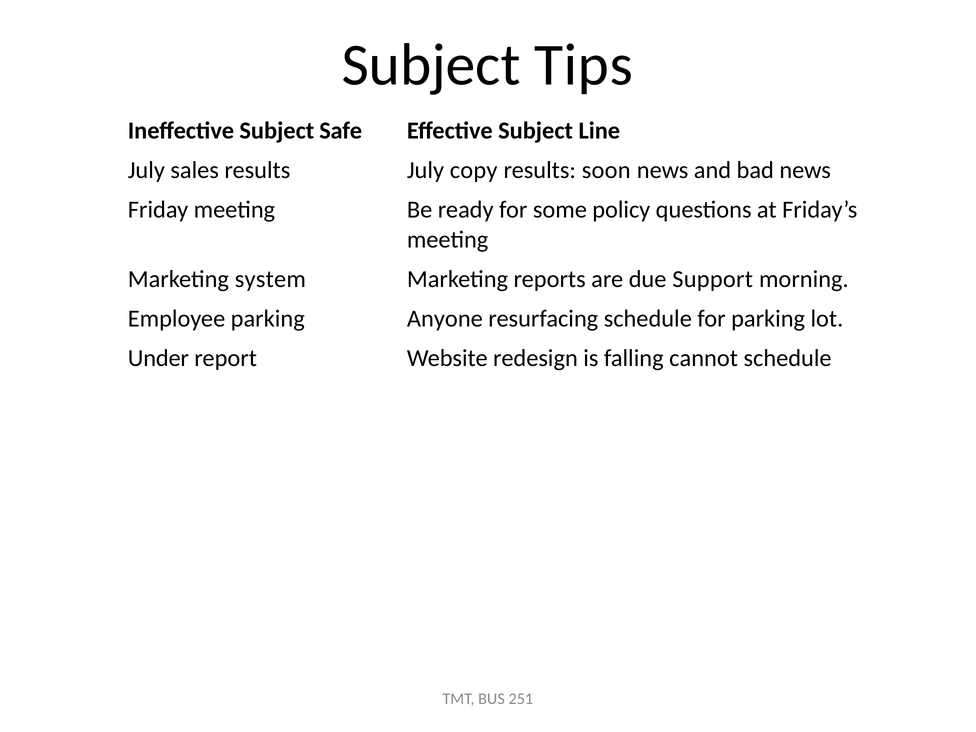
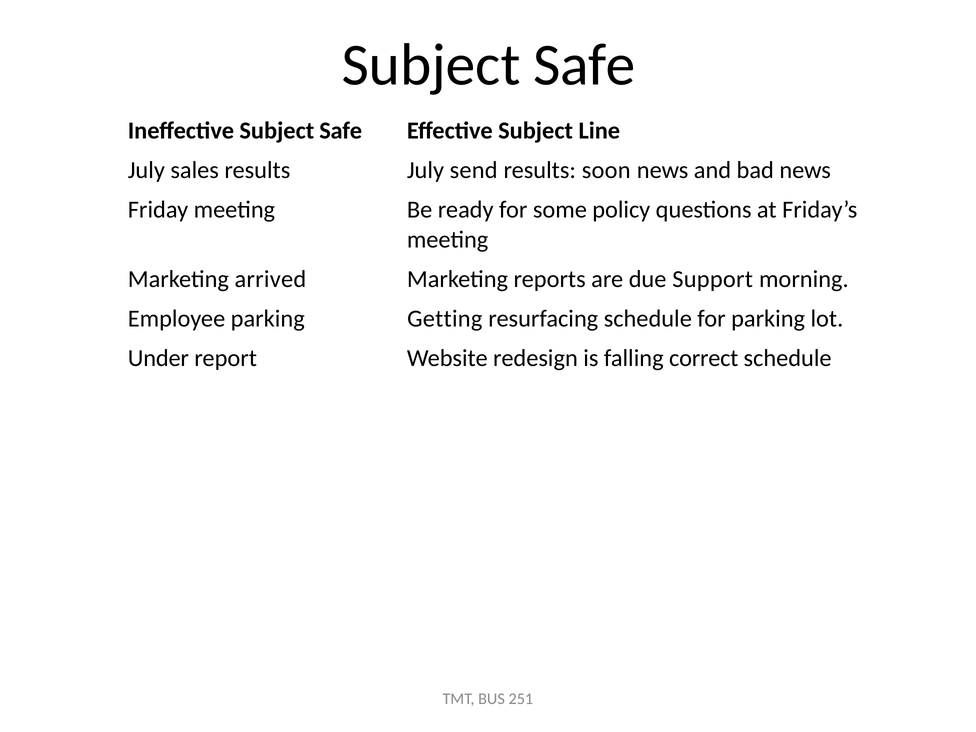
Tips at (584, 65): Tips -> Safe
copy: copy -> send
system: system -> arrived
Anyone: Anyone -> Getting
cannot: cannot -> correct
